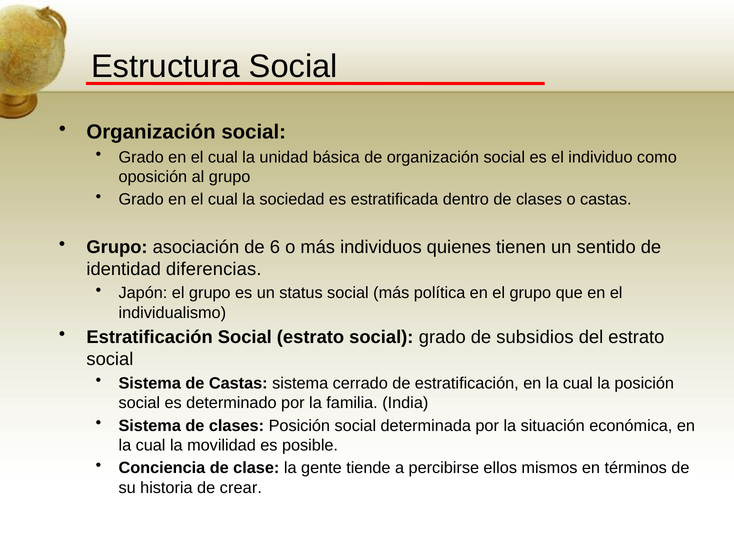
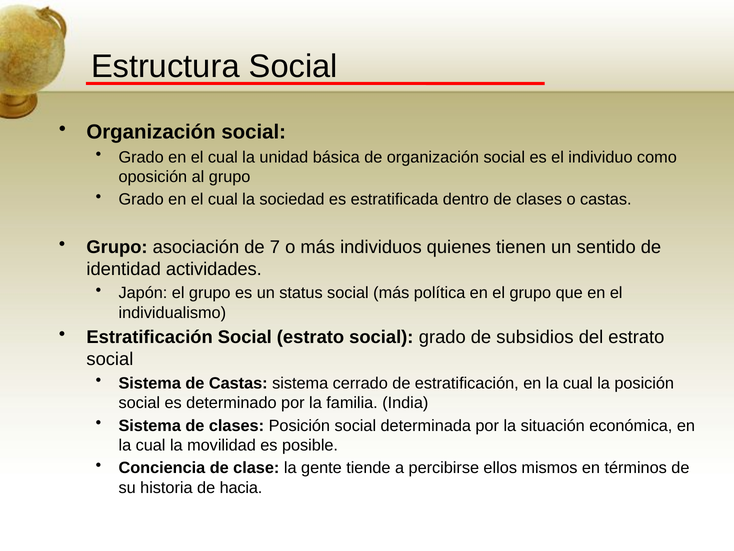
6: 6 -> 7
diferencias: diferencias -> actividades
crear: crear -> hacia
